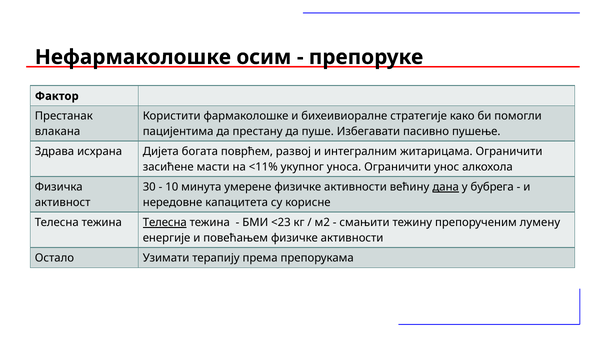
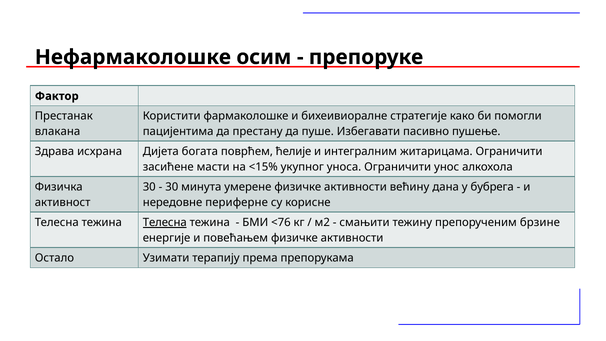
развој: развој -> ћелије
<11%: <11% -> <15%
10 at (172, 187): 10 -> 30
дана underline: present -> none
капацитета: капацитета -> периферне
<23: <23 -> <76
лумену: лумену -> брзине
